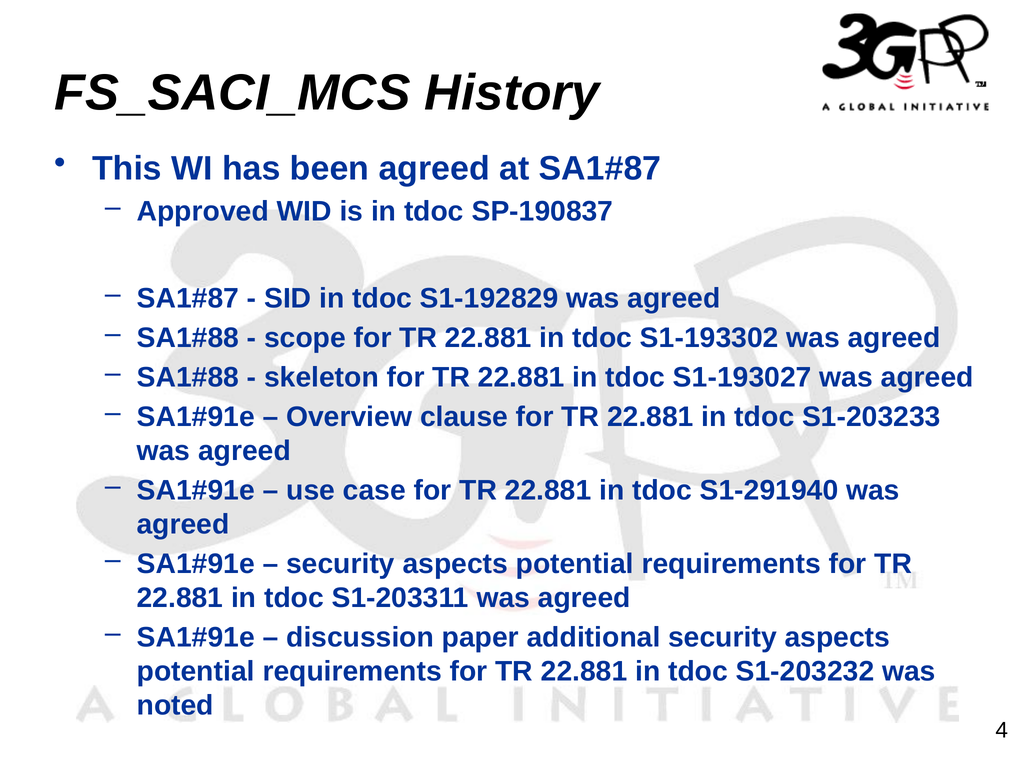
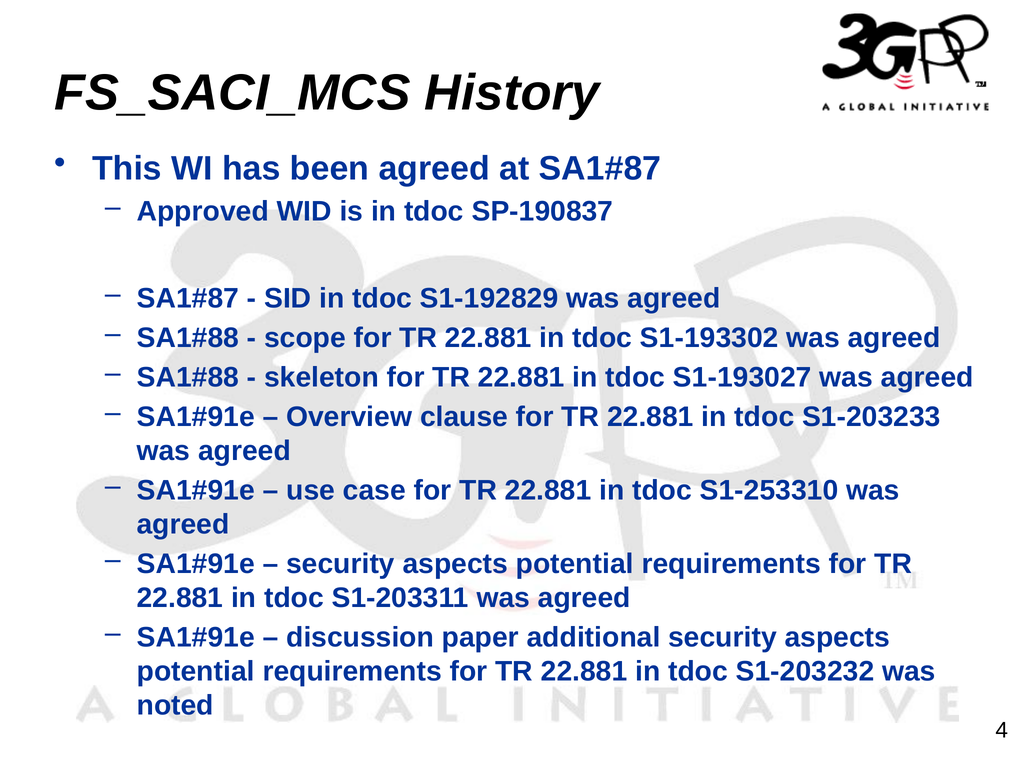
S1-291940: S1-291940 -> S1-253310
